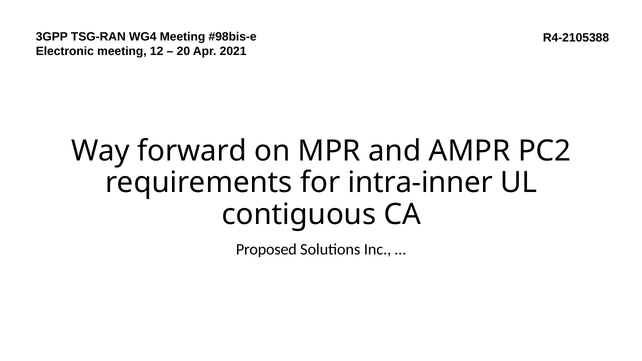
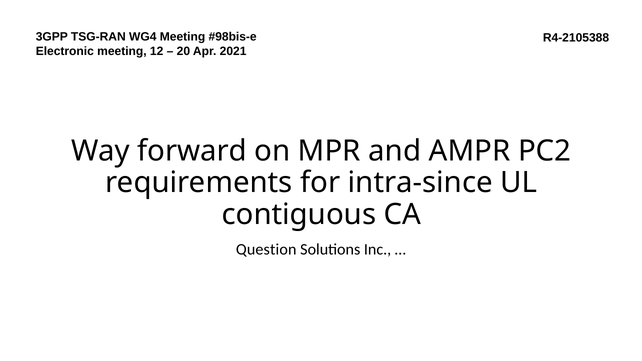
intra-inner: intra-inner -> intra-since
Proposed: Proposed -> Question
